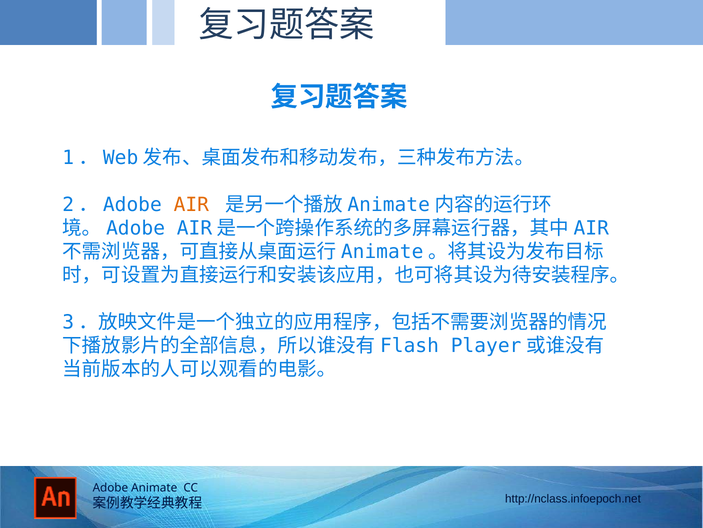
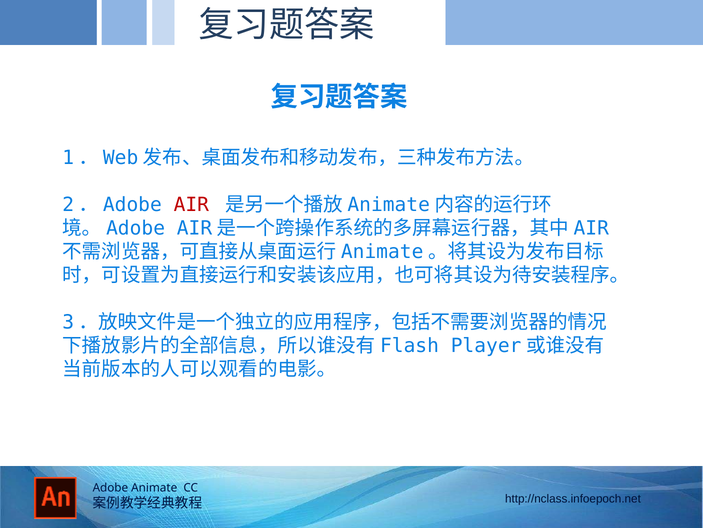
AIR colour: orange -> red
